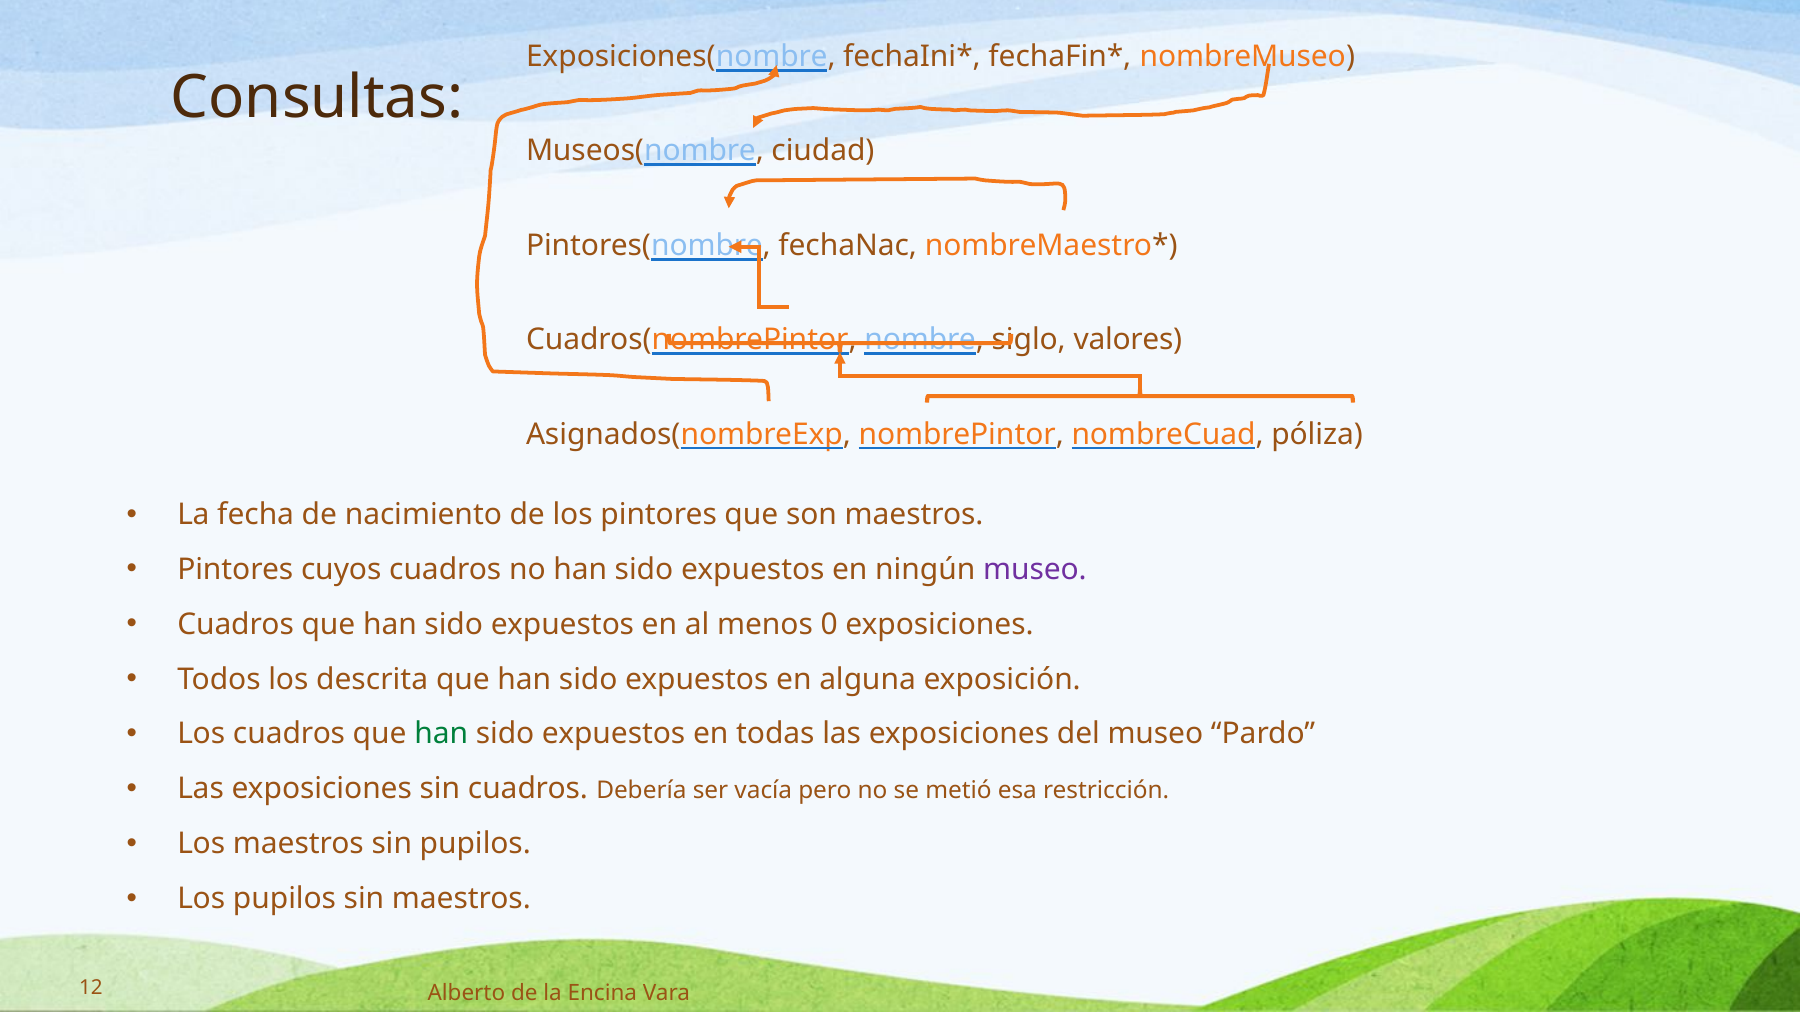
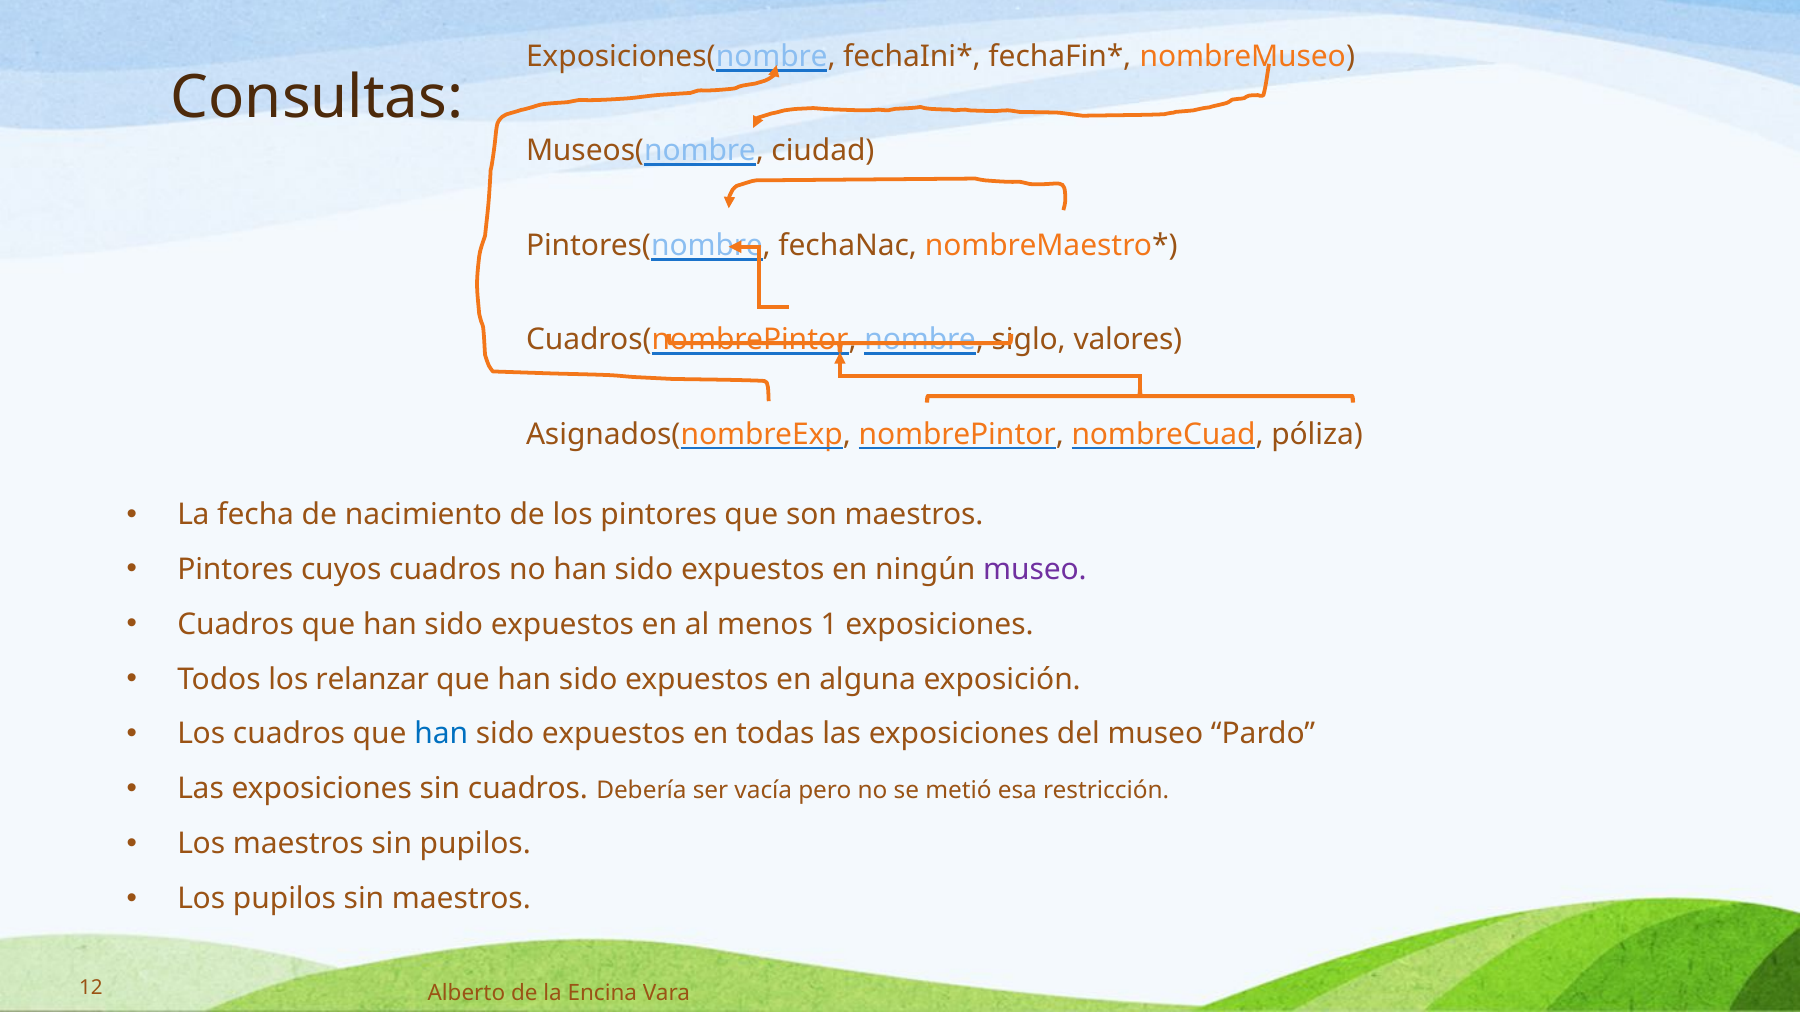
0: 0 -> 1
descrita: descrita -> relanzar
han at (441, 734) colour: green -> blue
